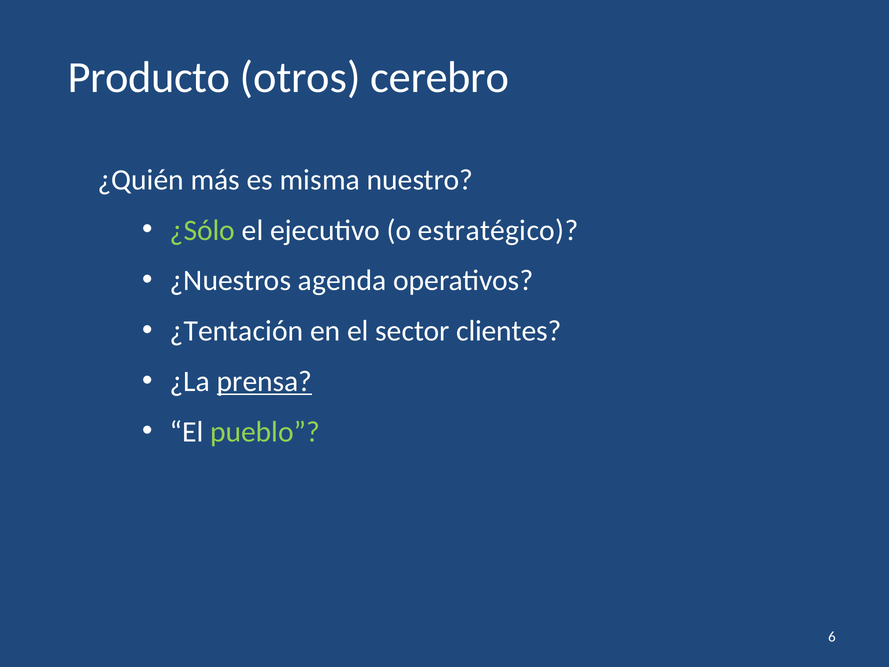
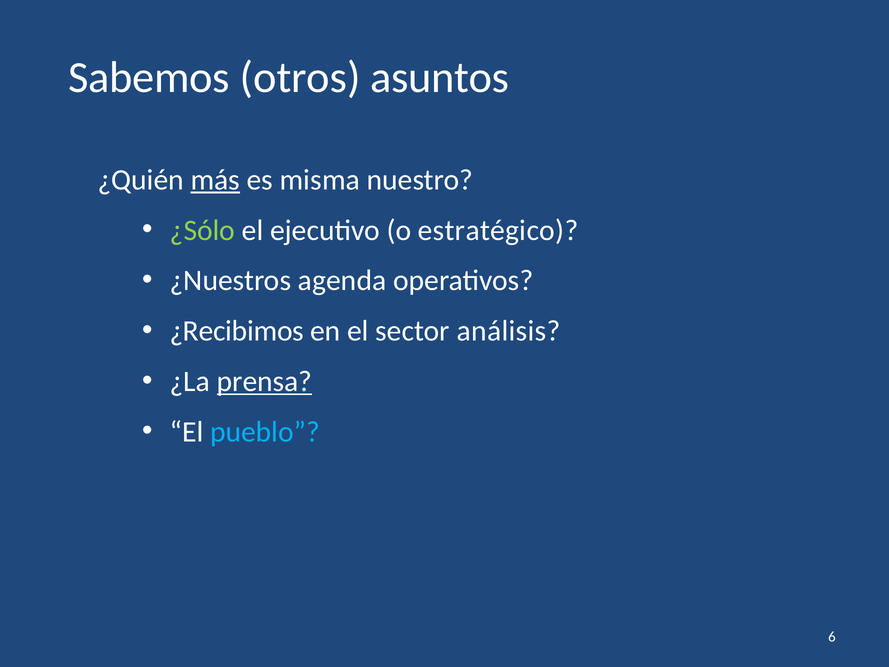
Producto: Producto -> Sabemos
cerebro: cerebro -> asuntos
más underline: none -> present
¿Tentación: ¿Tentación -> ¿Recibimos
clientes: clientes -> análisis
pueblo colour: light green -> light blue
